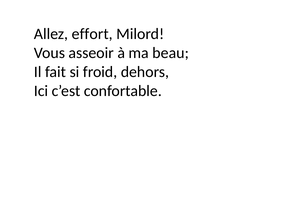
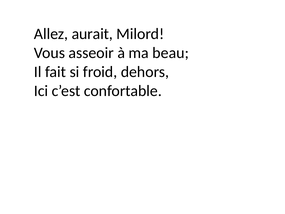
effort: effort -> aurait
